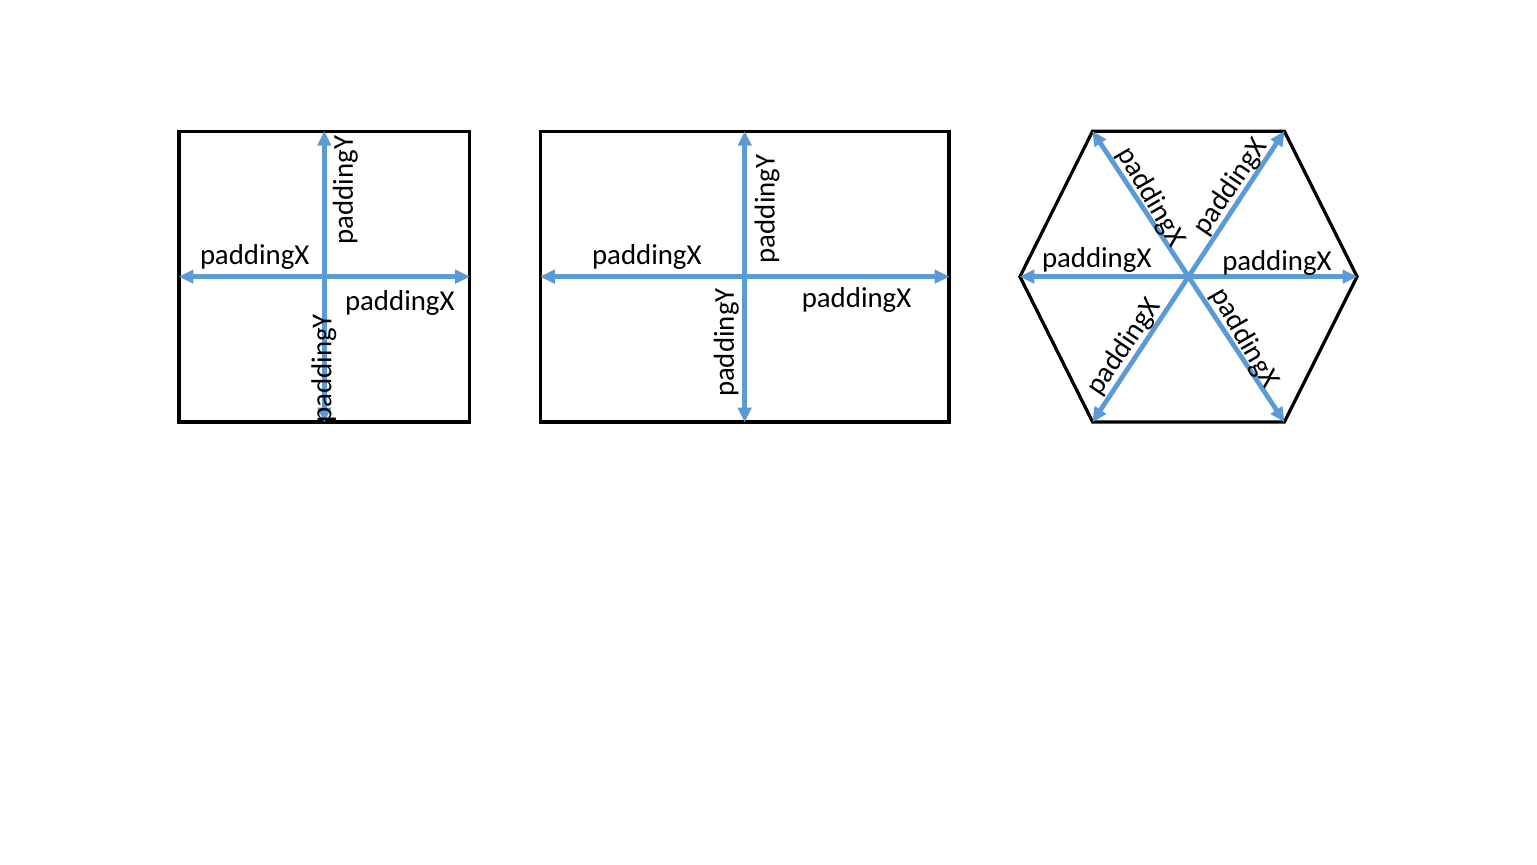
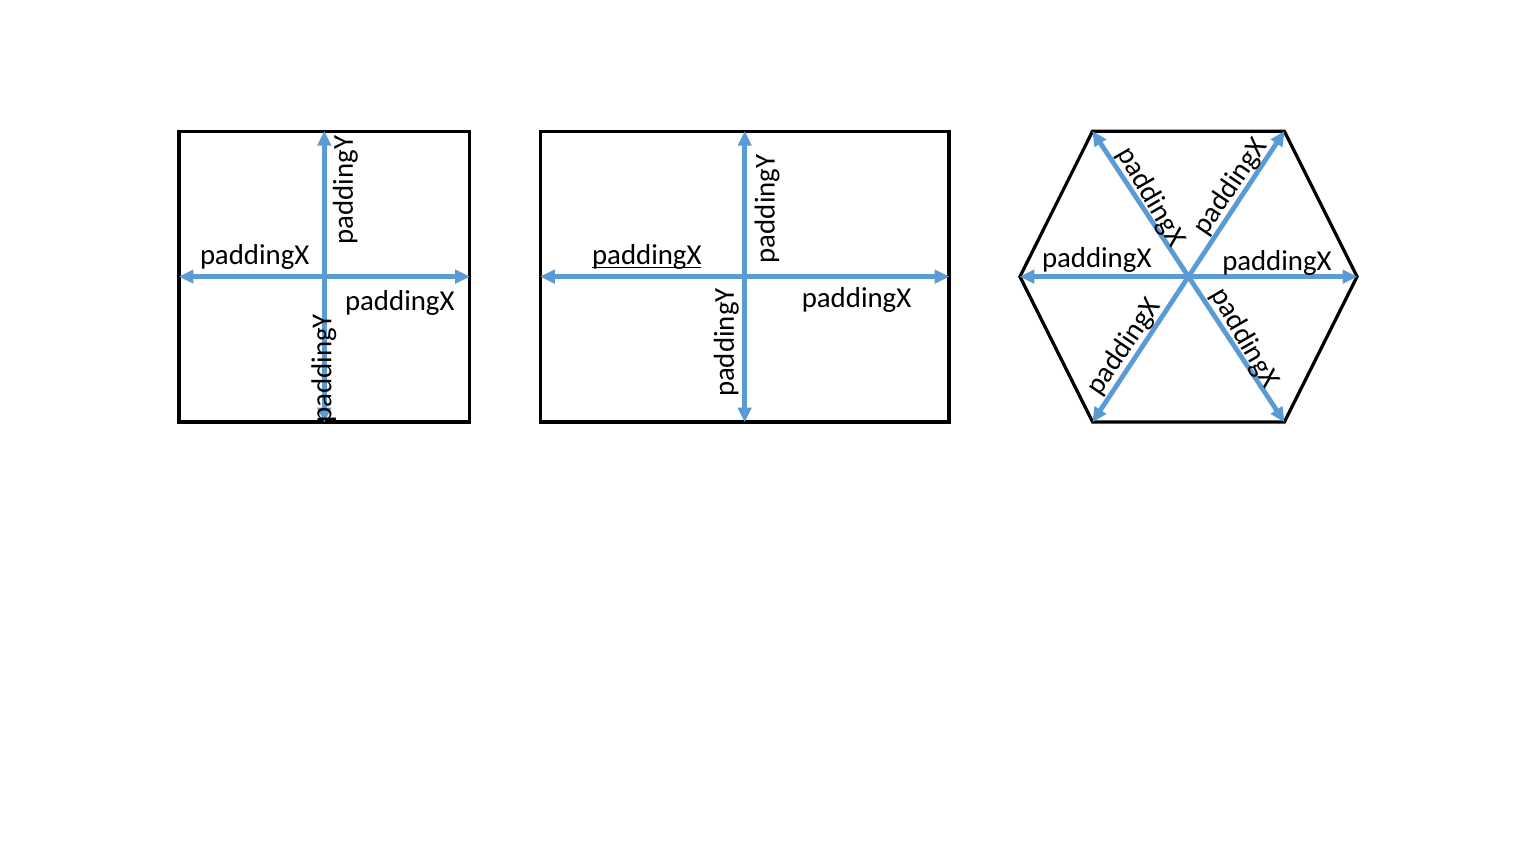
paddingX at (647, 255) underline: none -> present
